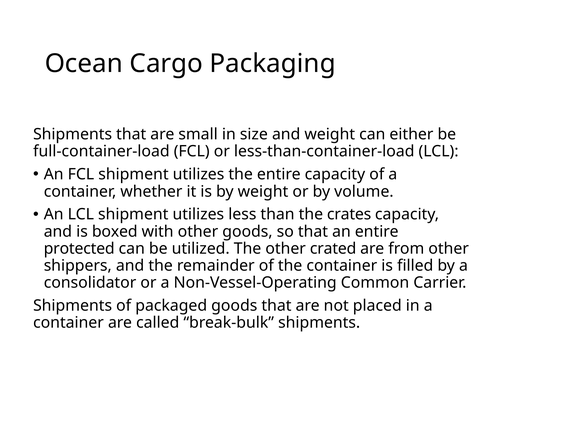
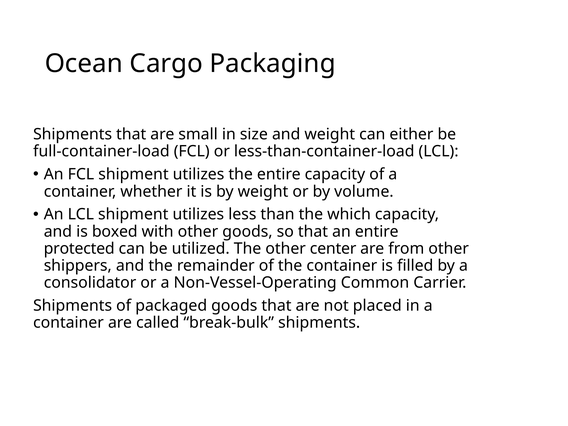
crates: crates -> which
crated: crated -> center
